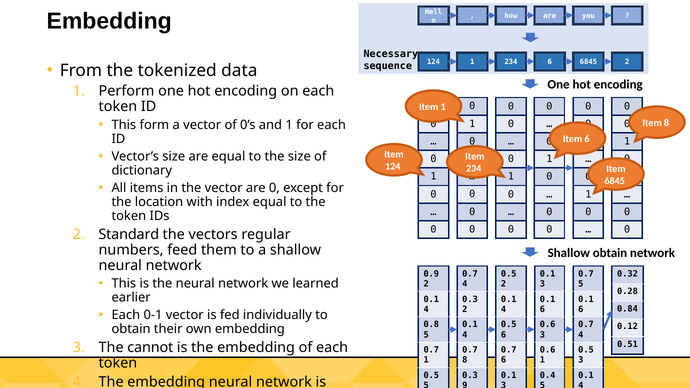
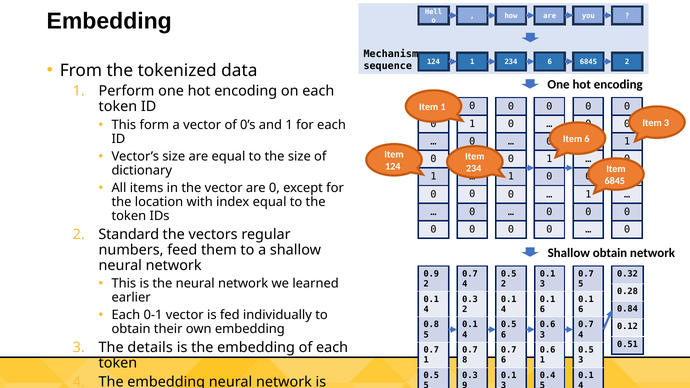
Necessary: Necessary -> Mechanism
Item 8: 8 -> 3
cannot: cannot -> details
